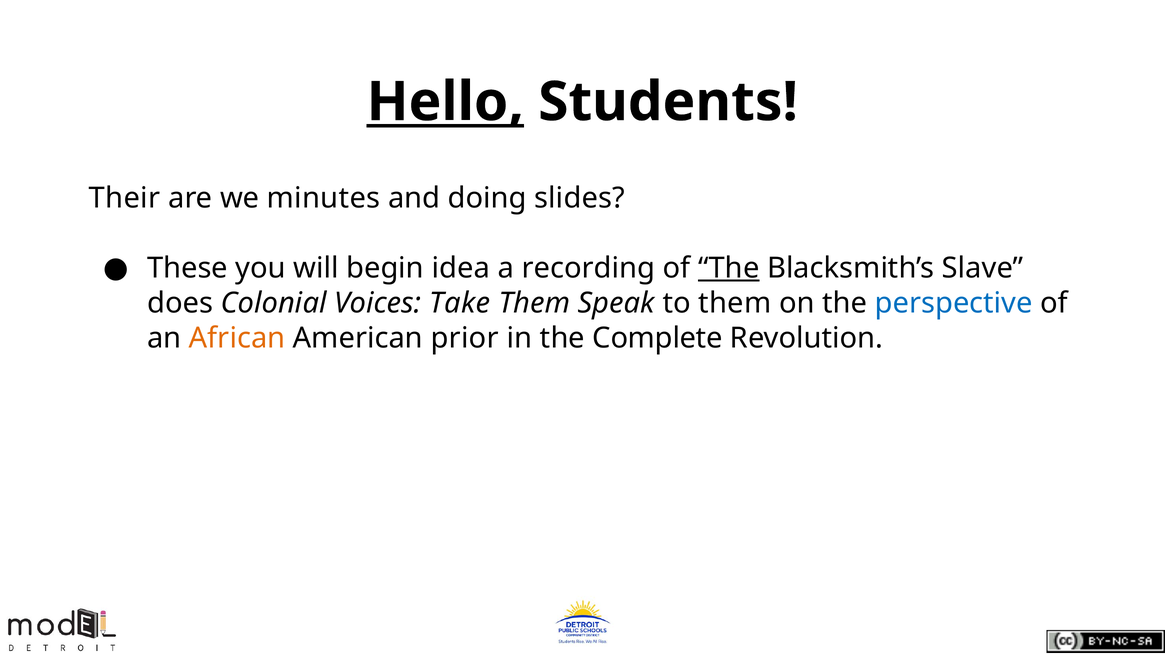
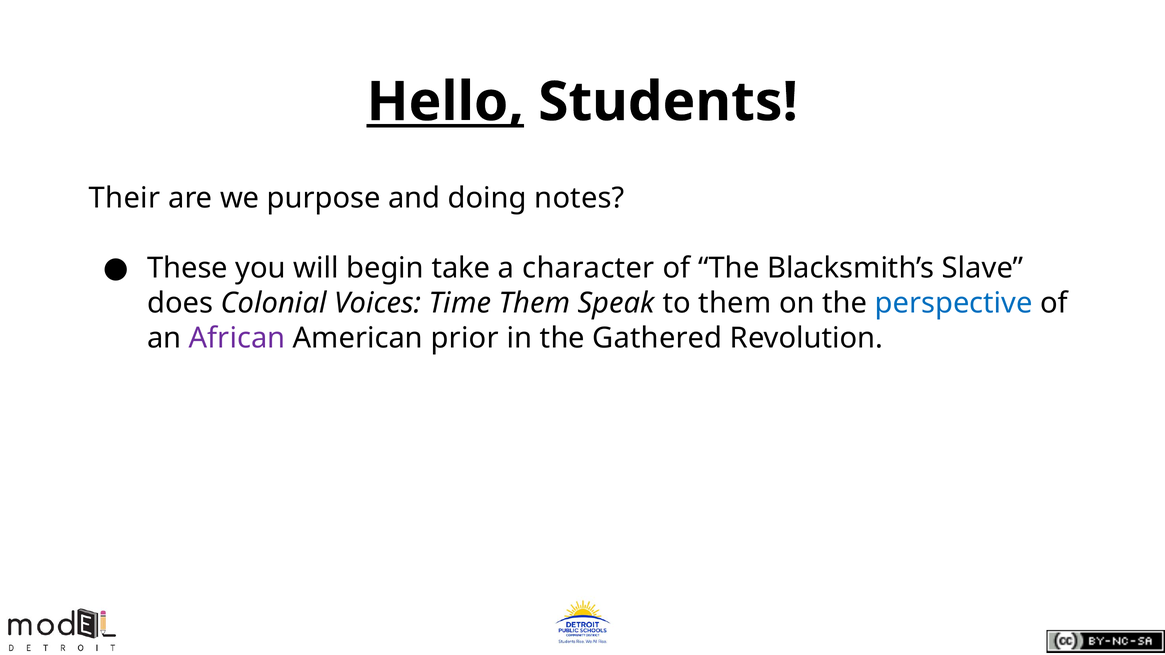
minutes: minutes -> purpose
slides: slides -> notes
idea: idea -> take
recording: recording -> character
The at (729, 268) underline: present -> none
Take: Take -> Time
African colour: orange -> purple
Complete: Complete -> Gathered
